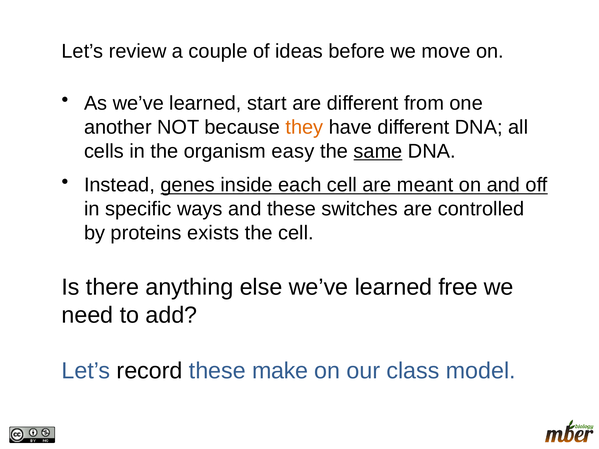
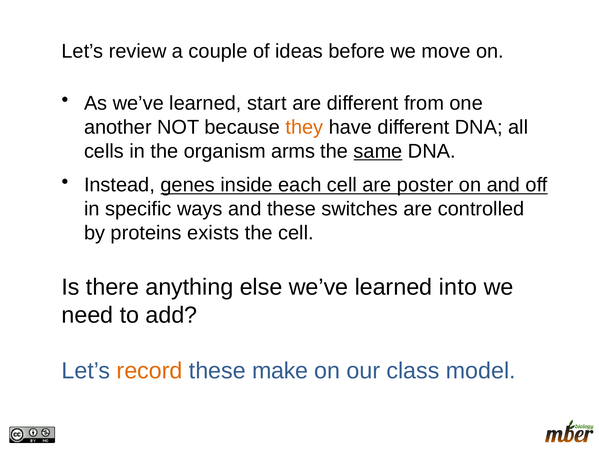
easy: easy -> arms
meant: meant -> poster
free: free -> into
record colour: black -> orange
